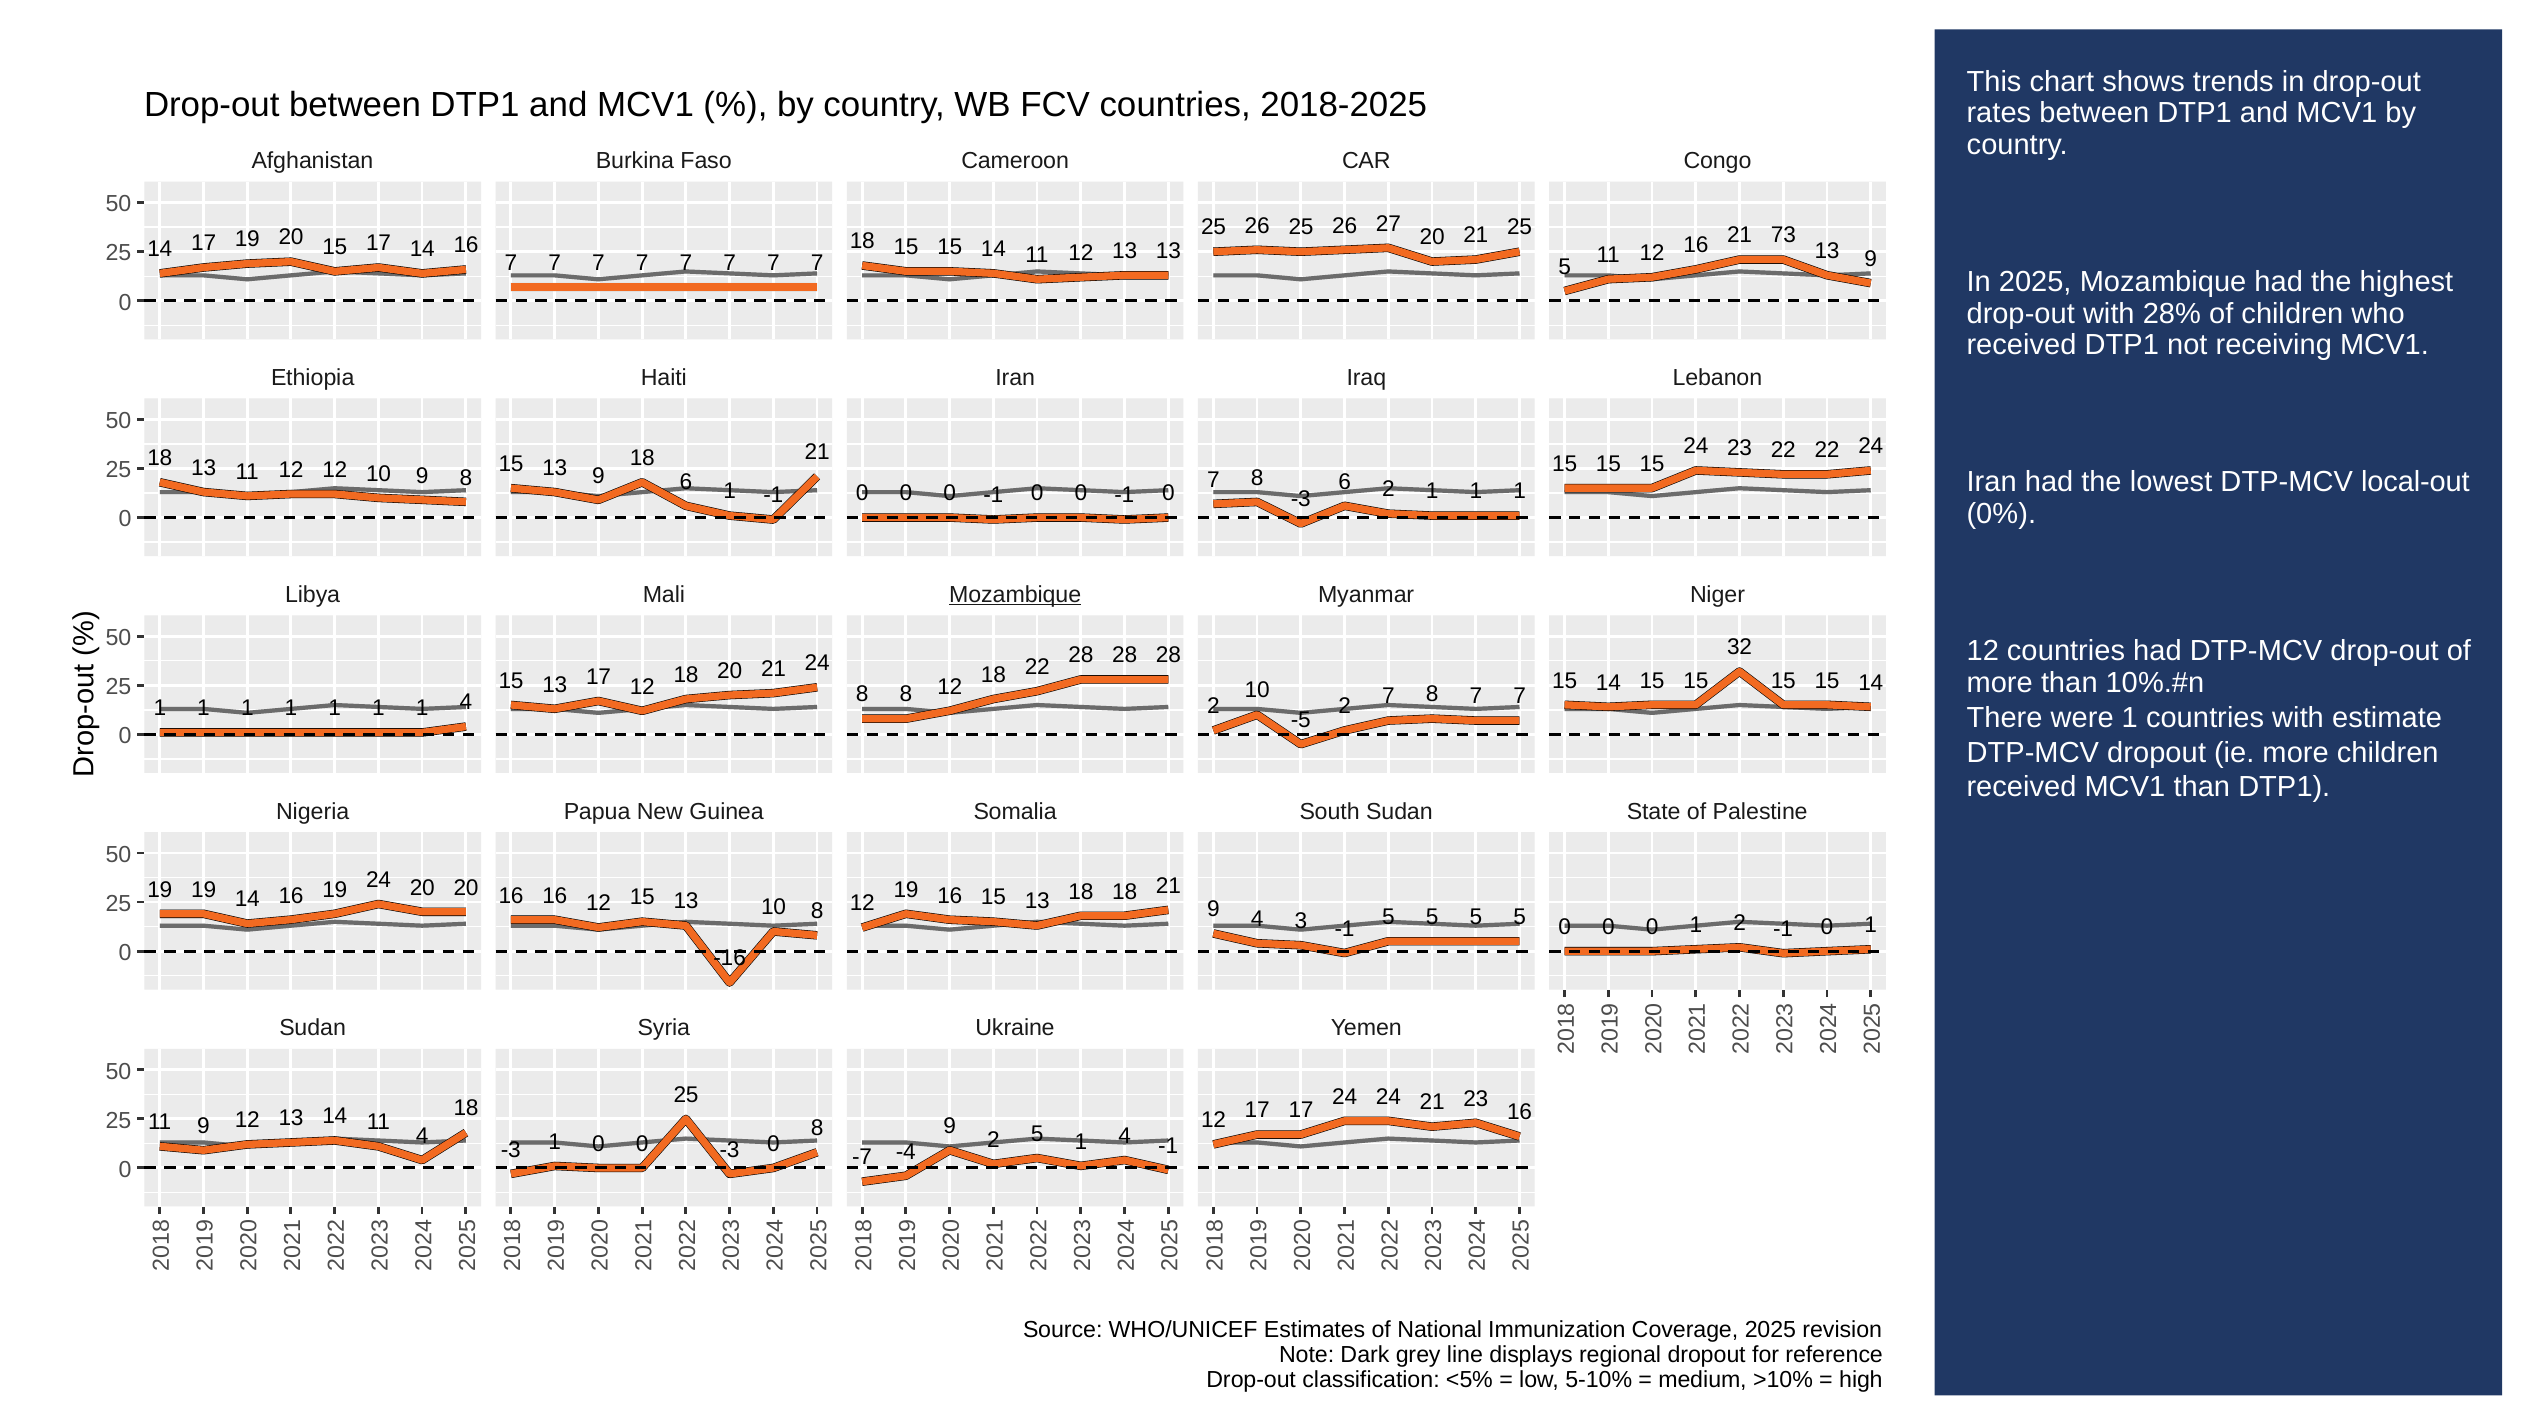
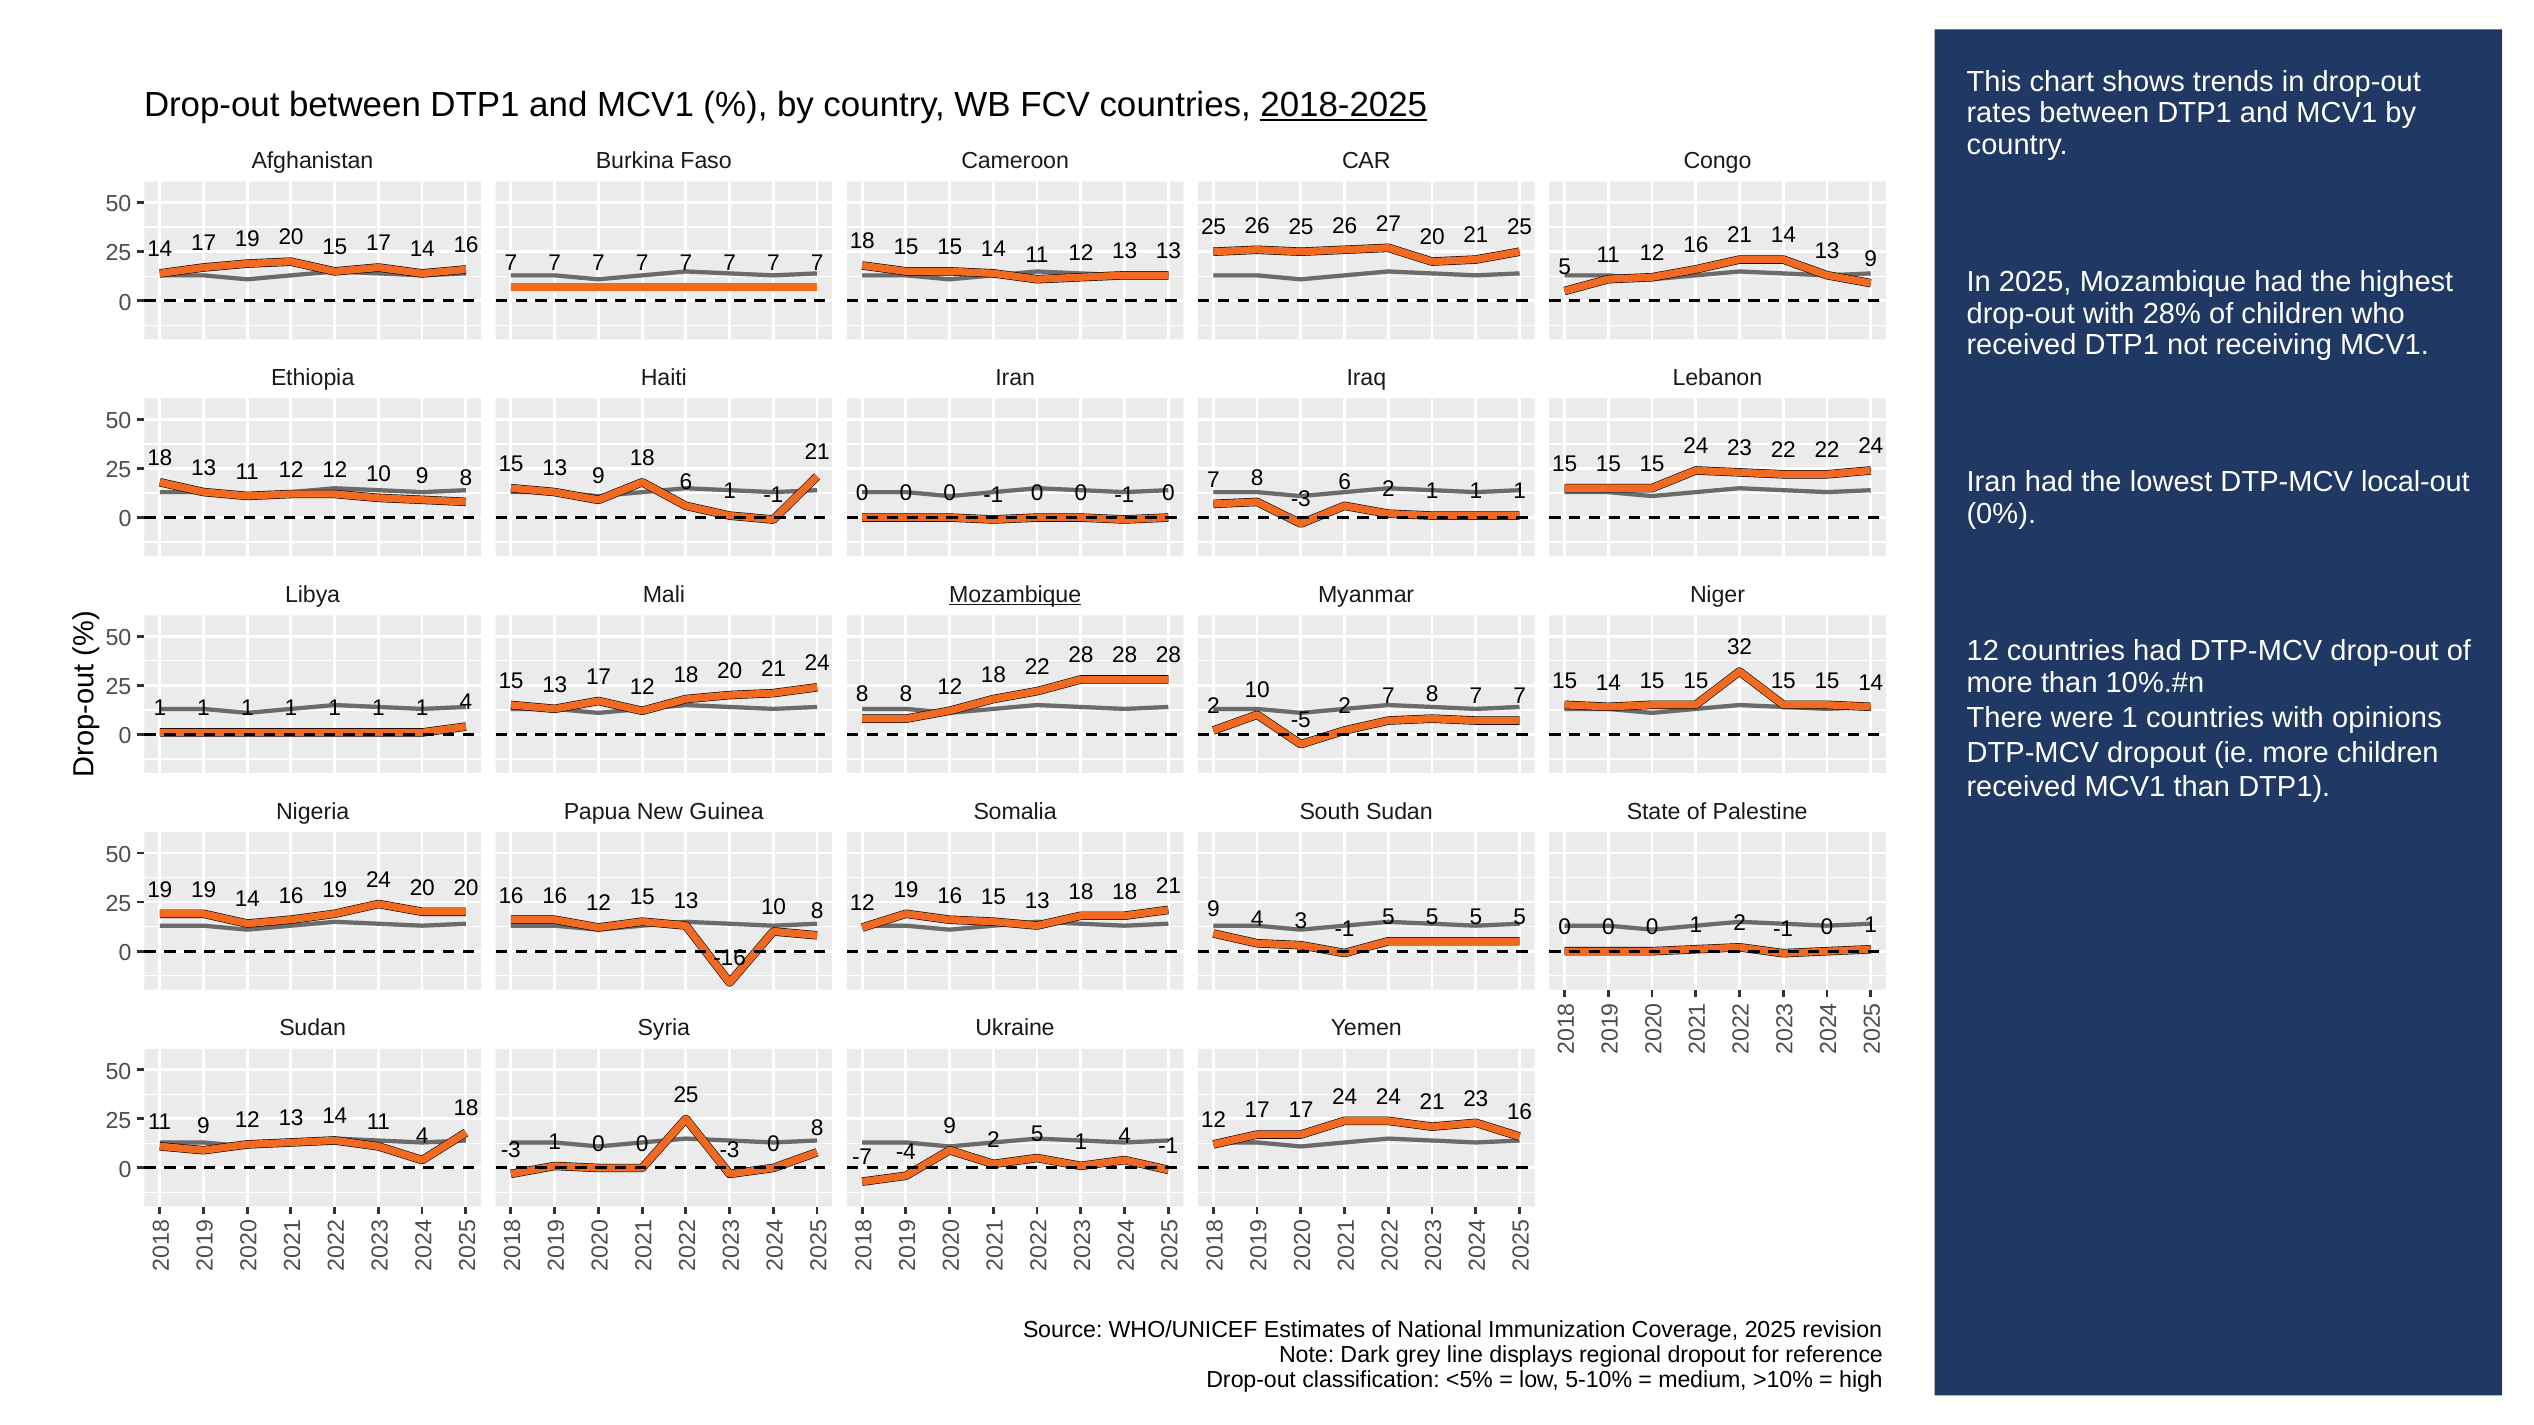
2018-2025 underline: none -> present
21 73: 73 -> 14
estimate: estimate -> opinions
